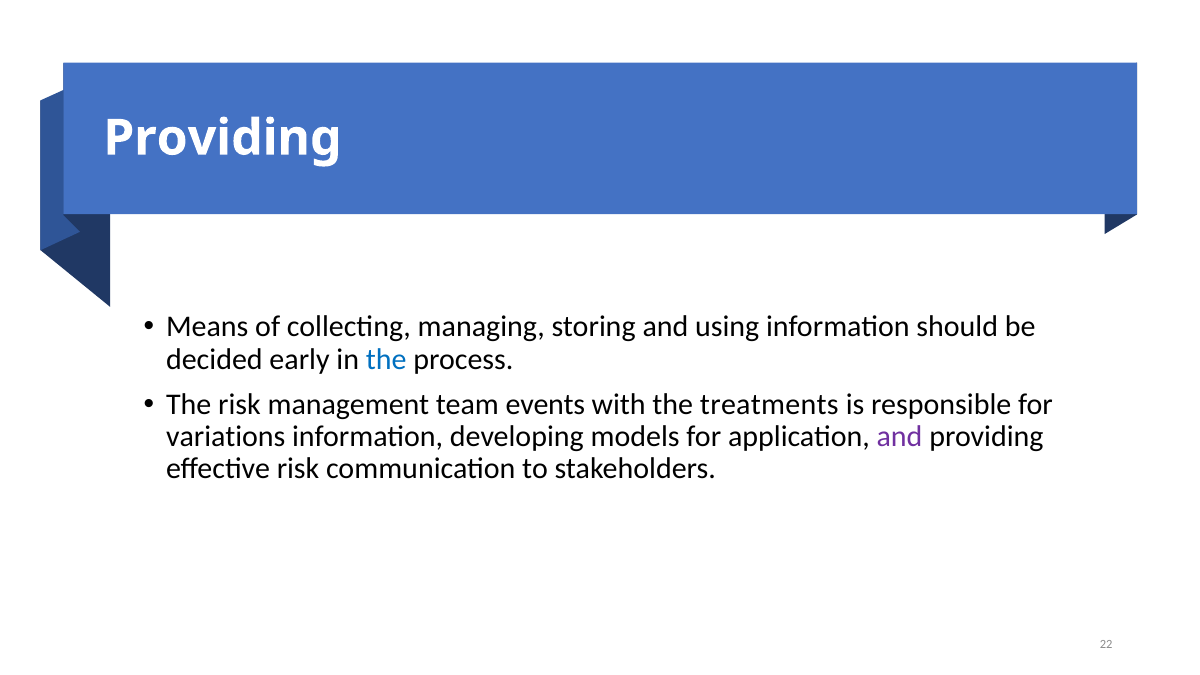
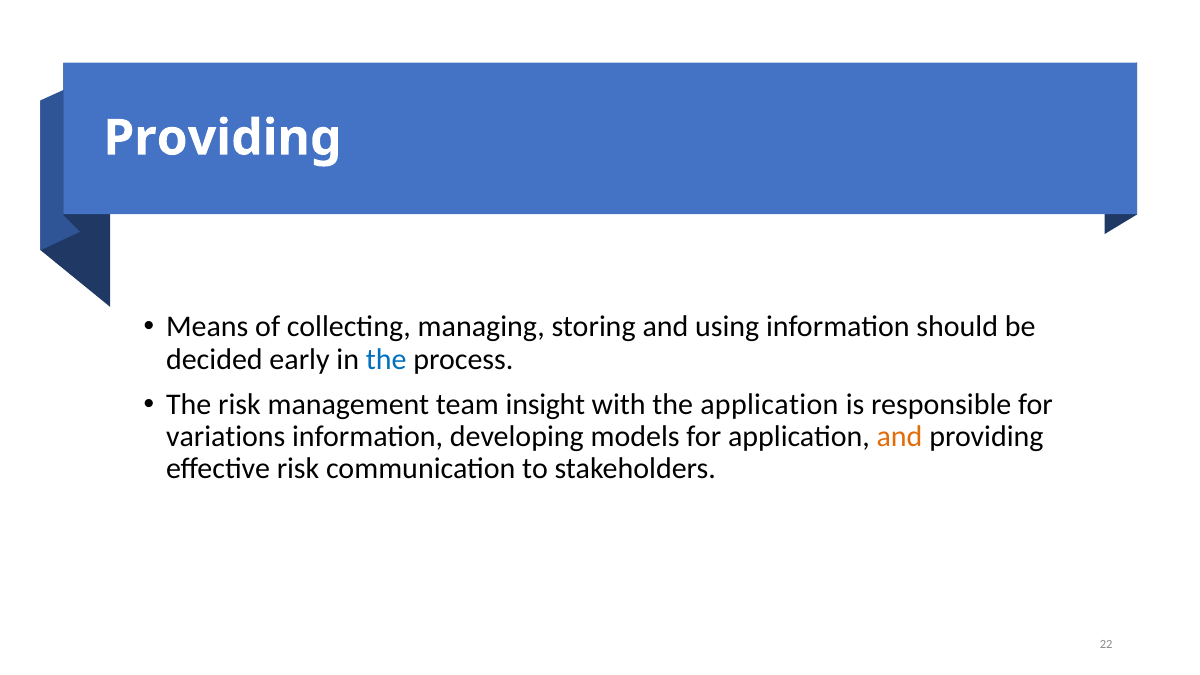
events: events -> insight
the treatments: treatments -> application
and at (900, 437) colour: purple -> orange
